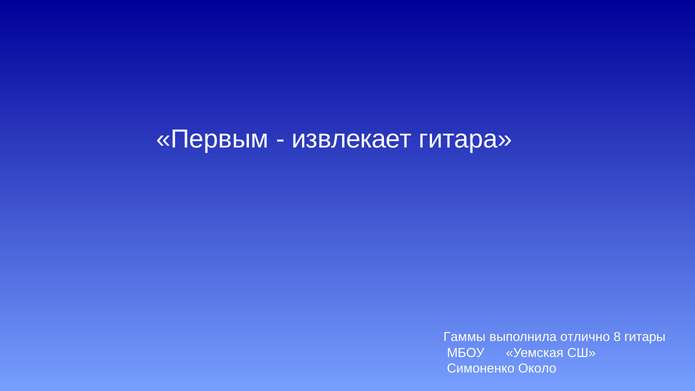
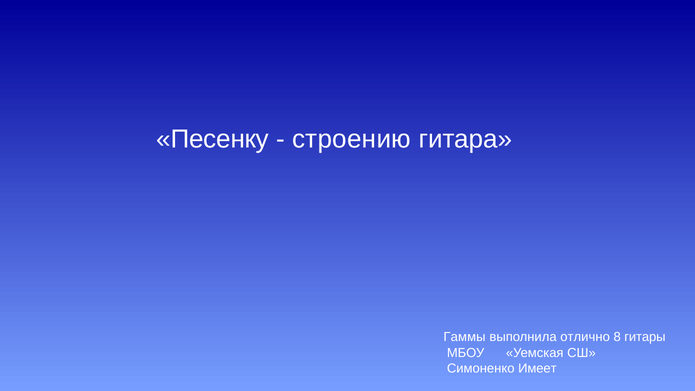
Первым: Первым -> Песенку
извлекает: извлекает -> строению
Около: Около -> Имеет
